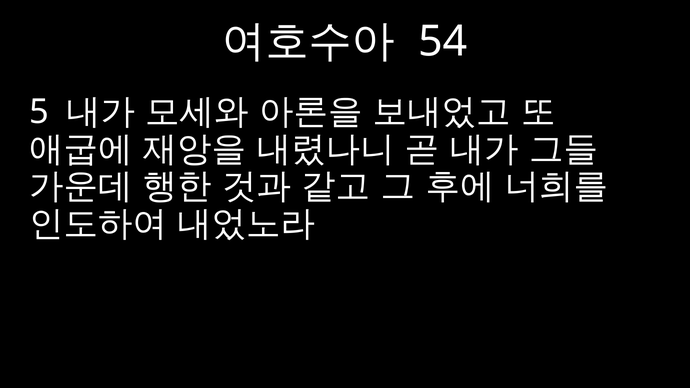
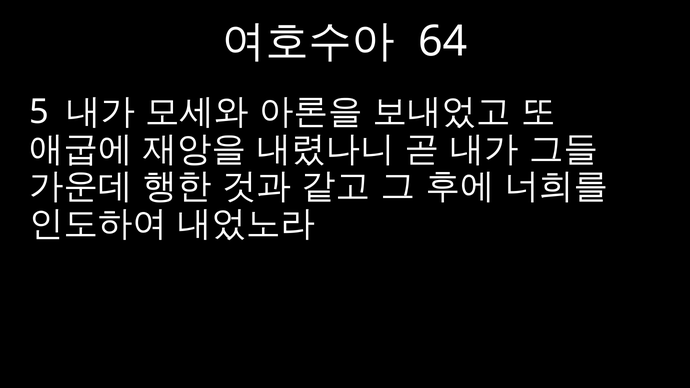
54: 54 -> 64
